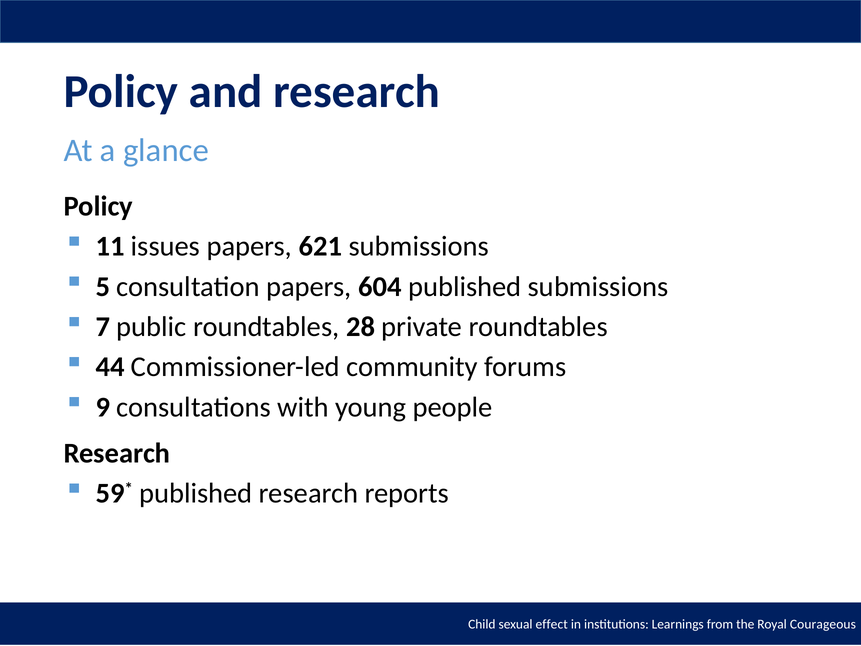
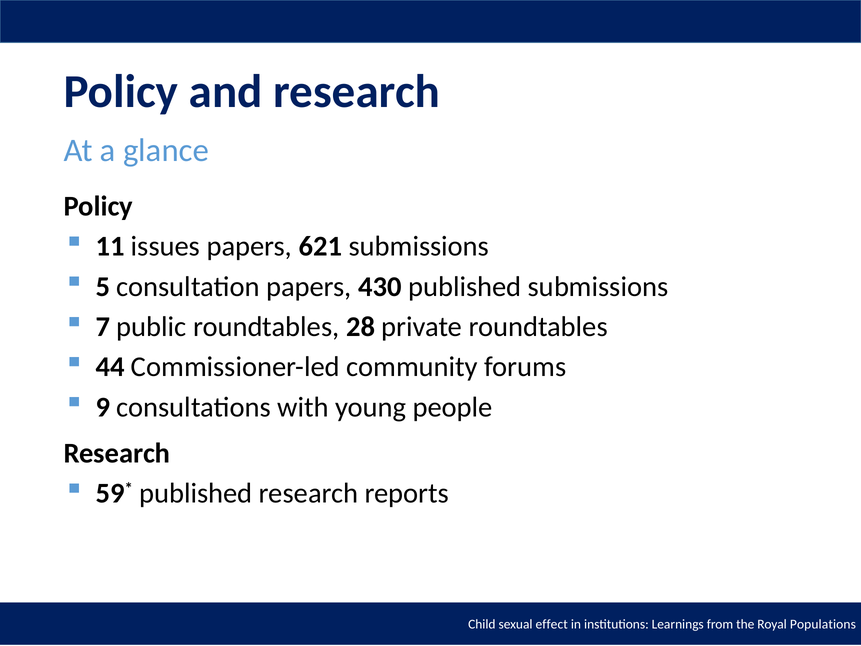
604: 604 -> 430
Courageous: Courageous -> Populations
